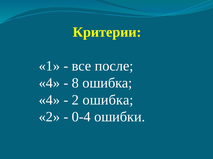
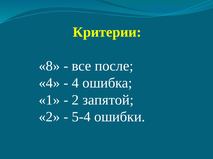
1: 1 -> 8
8 at (75, 83): 8 -> 4
4 at (49, 100): 4 -> 1
2 ошибка: ошибка -> запятой
0-4: 0-4 -> 5-4
